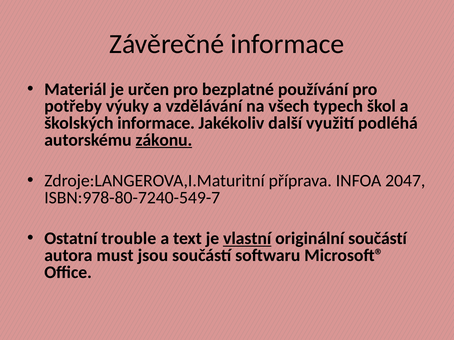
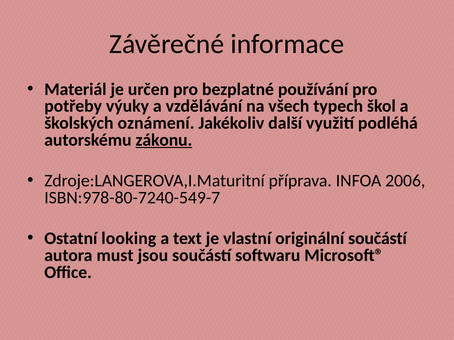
školských informace: informace -> oznámení
2047: 2047 -> 2006
trouble: trouble -> looking
vlastní underline: present -> none
